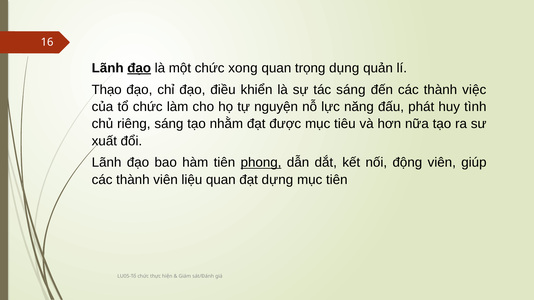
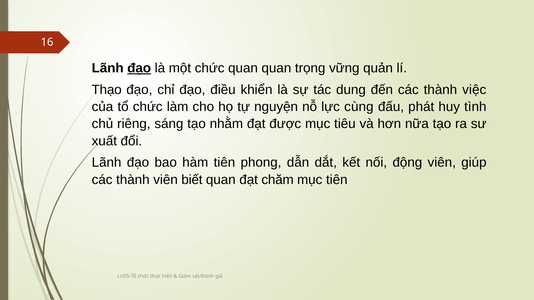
chức xong: xong -> quan
dụng: dụng -> vững
tác sáng: sáng -> dung
năng: năng -> cùng
phong underline: present -> none
liệu: liệu -> biết
dựng: dựng -> chăm
